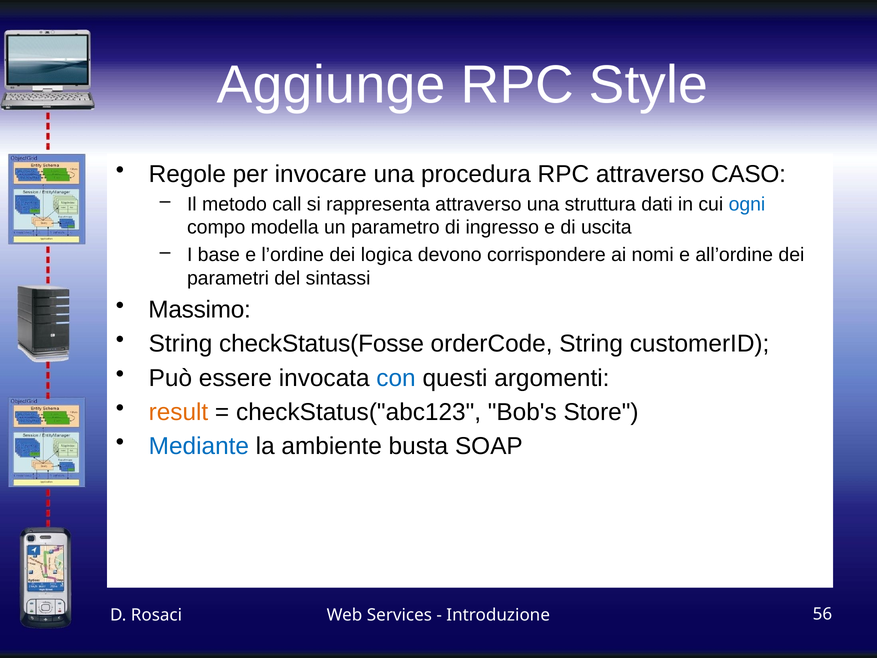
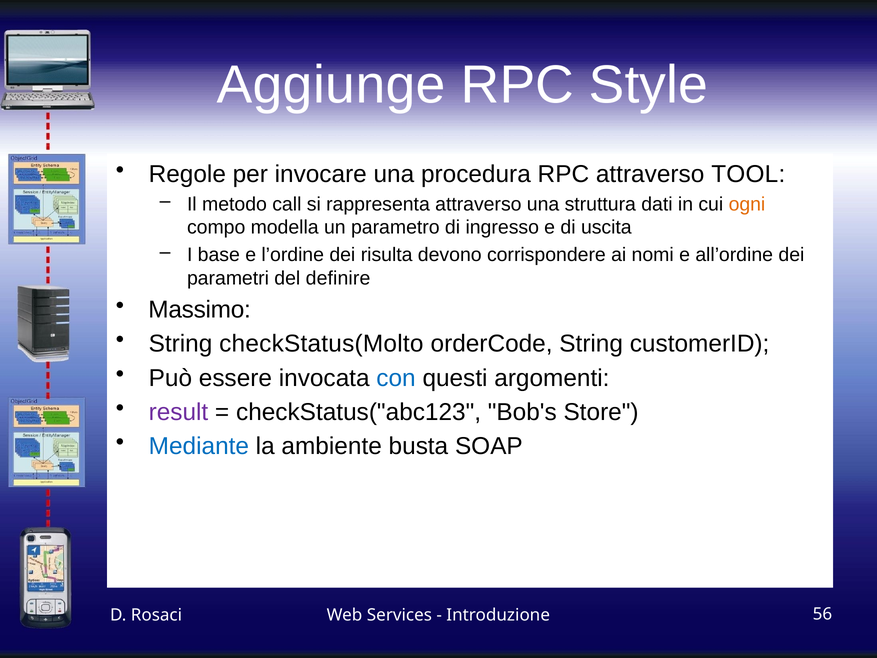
CASO: CASO -> TOOL
ogni colour: blue -> orange
logica: logica -> risulta
sintassi: sintassi -> definire
checkStatus(Fosse: checkStatus(Fosse -> checkStatus(Molto
result colour: orange -> purple
